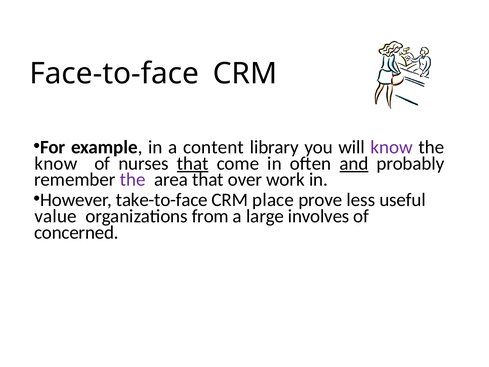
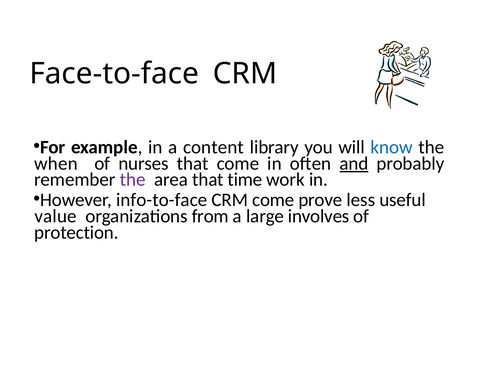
know at (392, 147) colour: purple -> blue
know at (56, 163): know -> when
that at (193, 163) underline: present -> none
over: over -> time
take-to-face: take-to-face -> info-to-face
CRM place: place -> come
concerned: concerned -> protection
